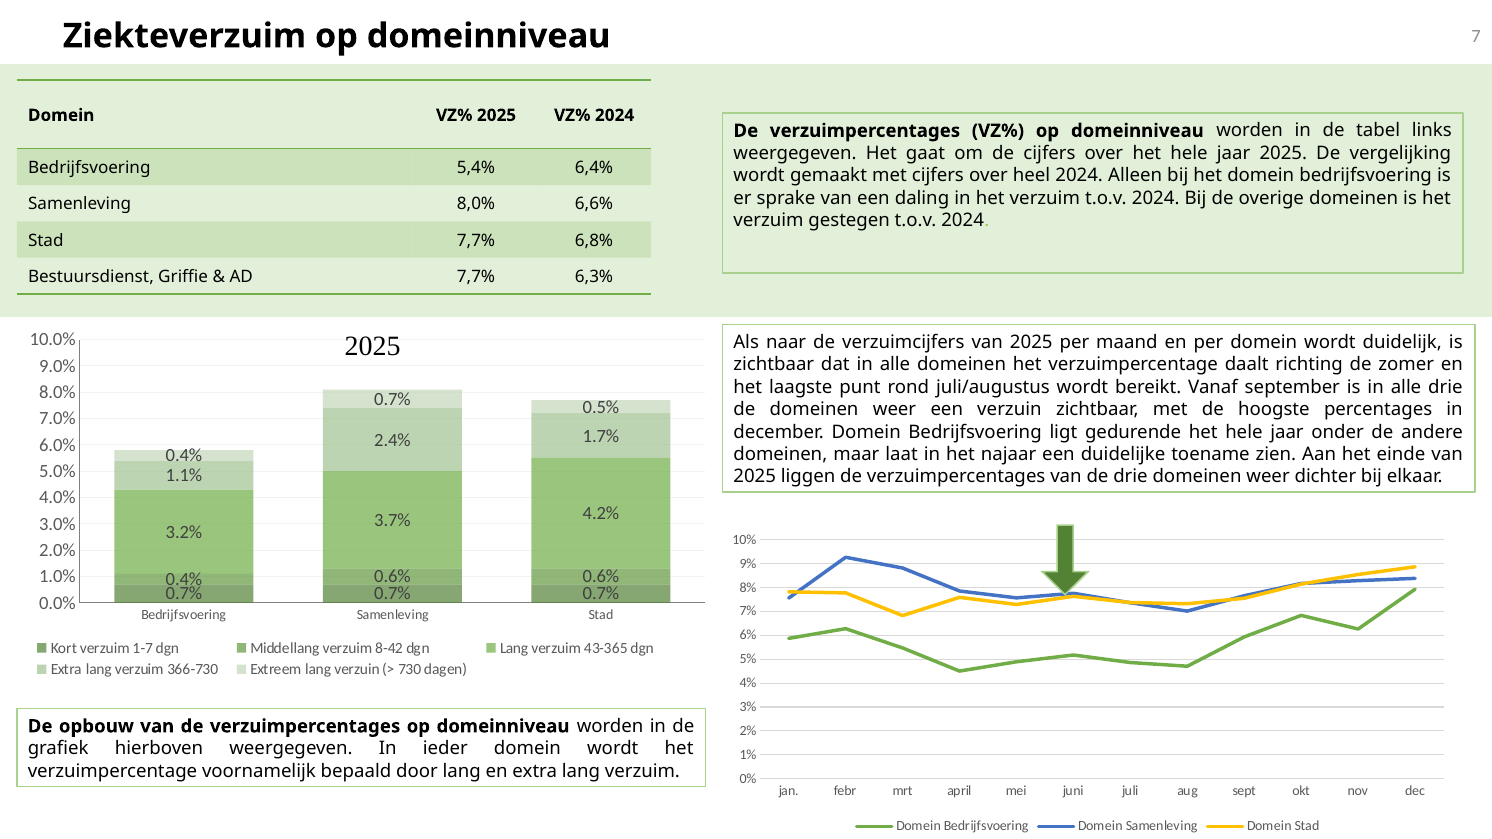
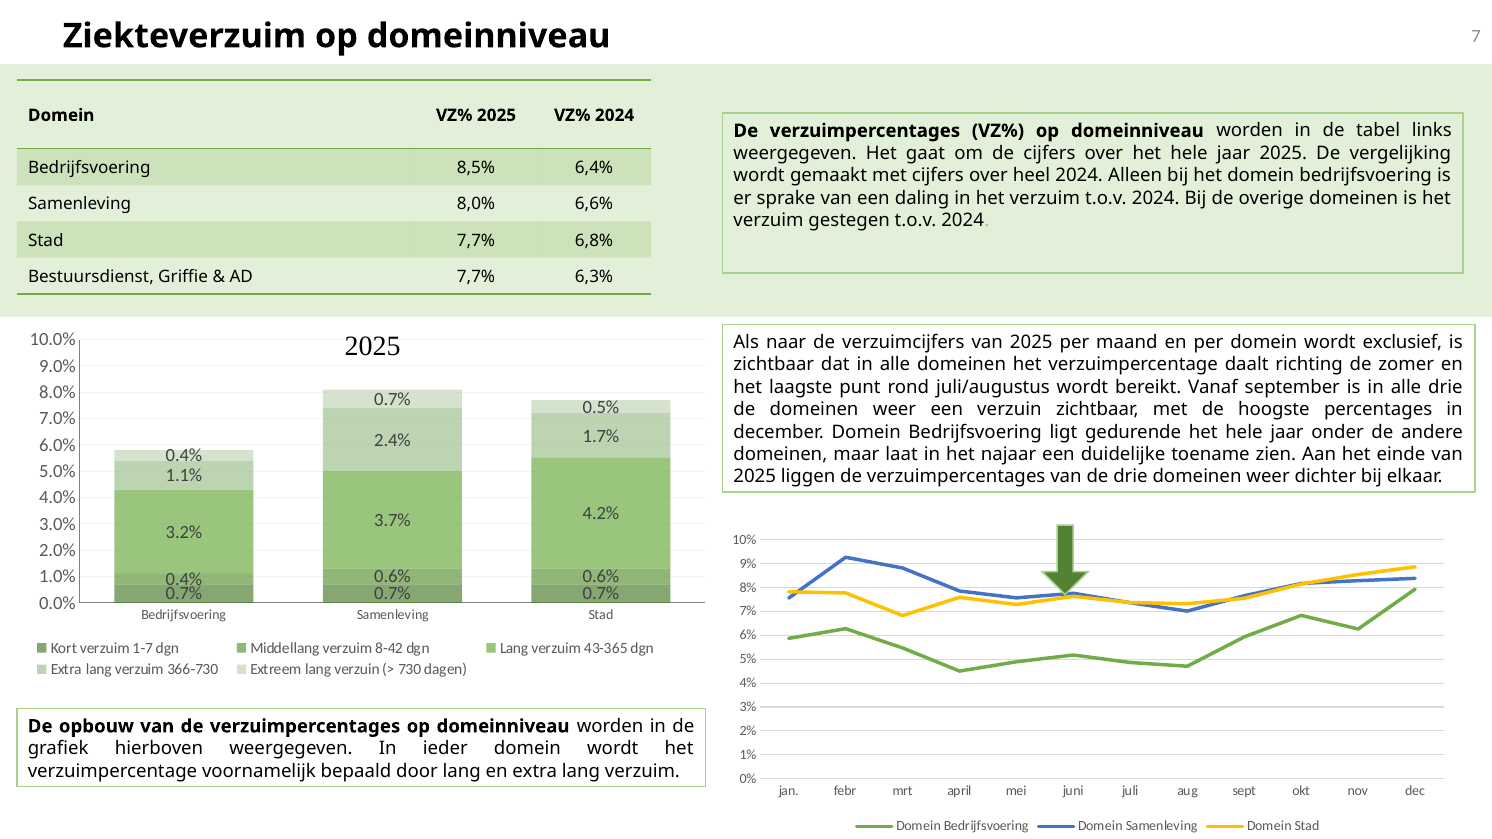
5,4%: 5,4% -> 8,5%
duidelijk: duidelijk -> exclusief
